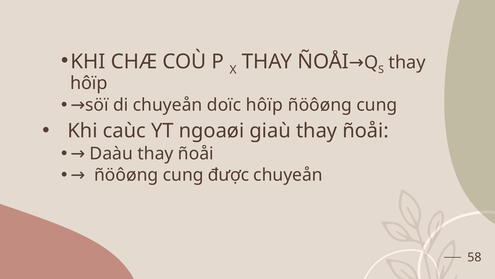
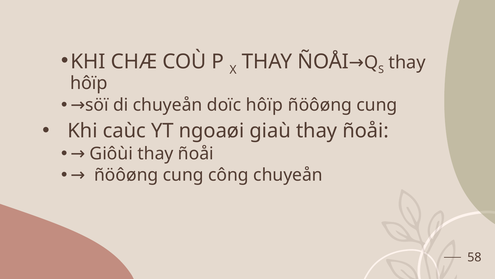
Daàu: Daàu -> Giôùi
được: được -> công
